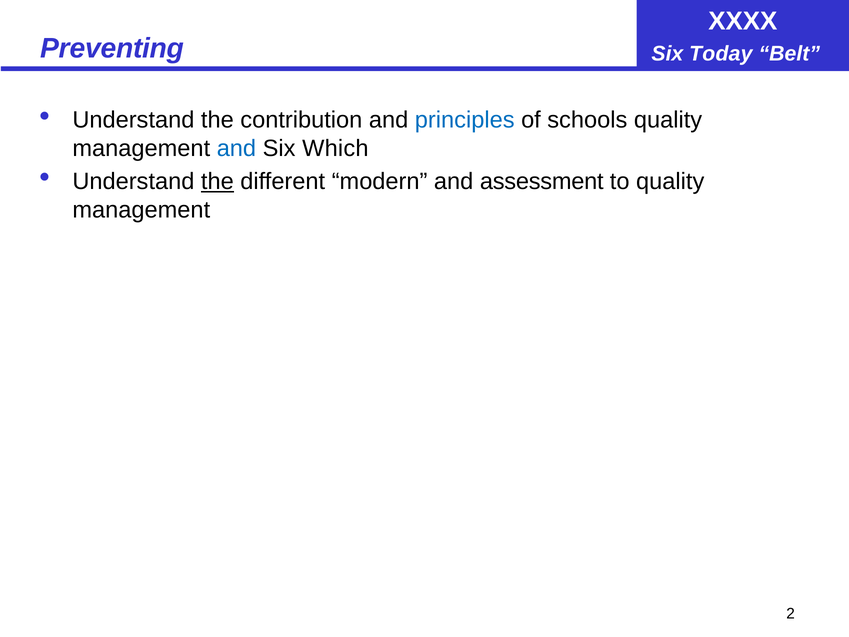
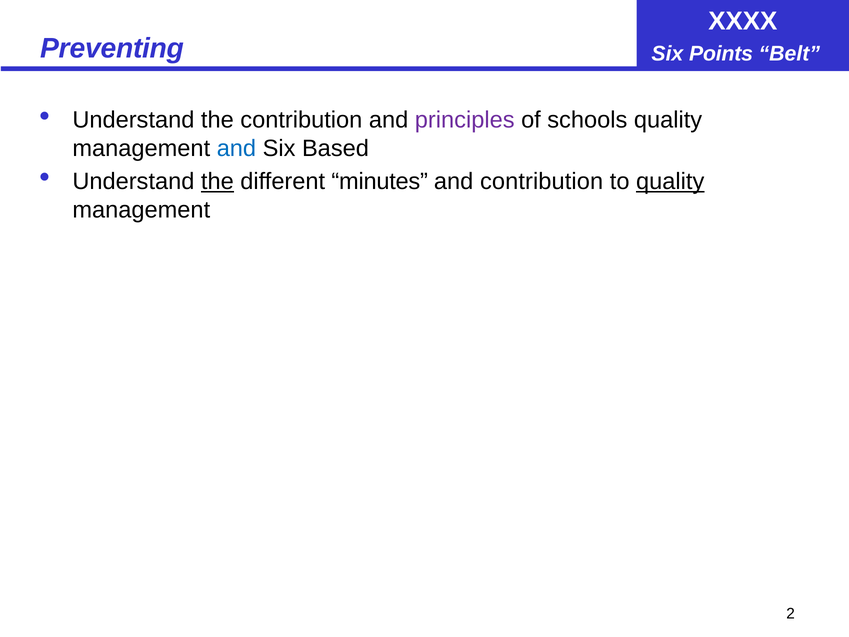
Today: Today -> Points
principles colour: blue -> purple
Which: Which -> Based
modern: modern -> minutes
and assessment: assessment -> contribution
quality at (670, 181) underline: none -> present
